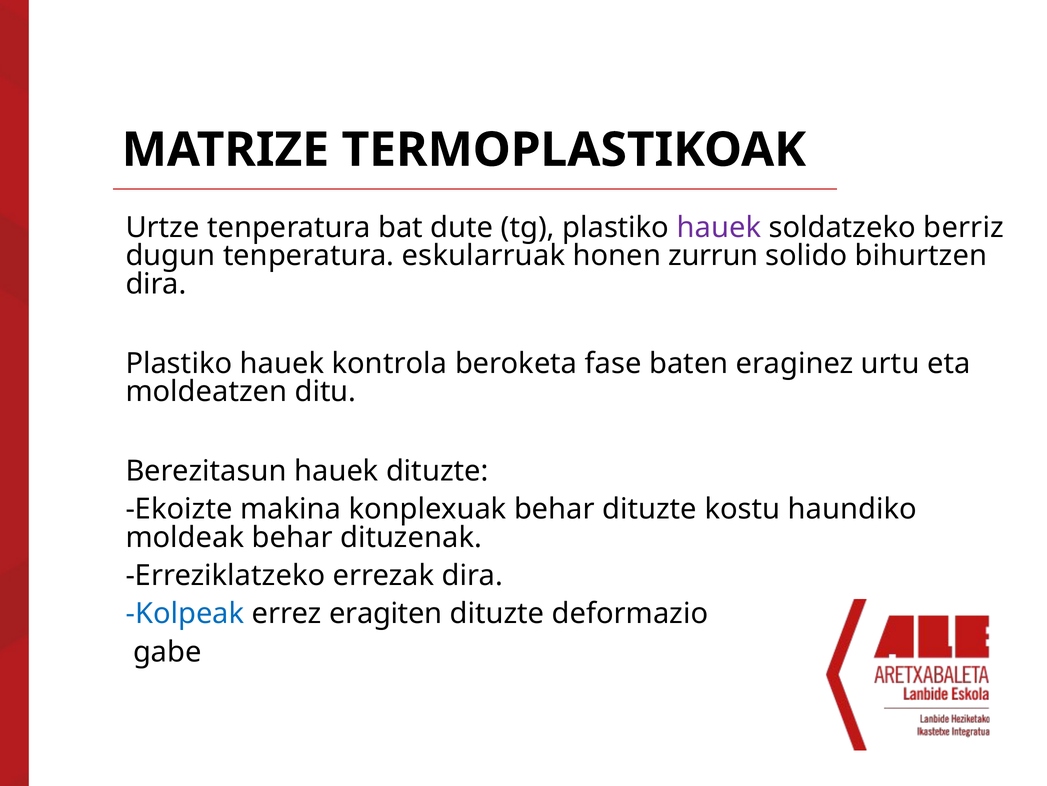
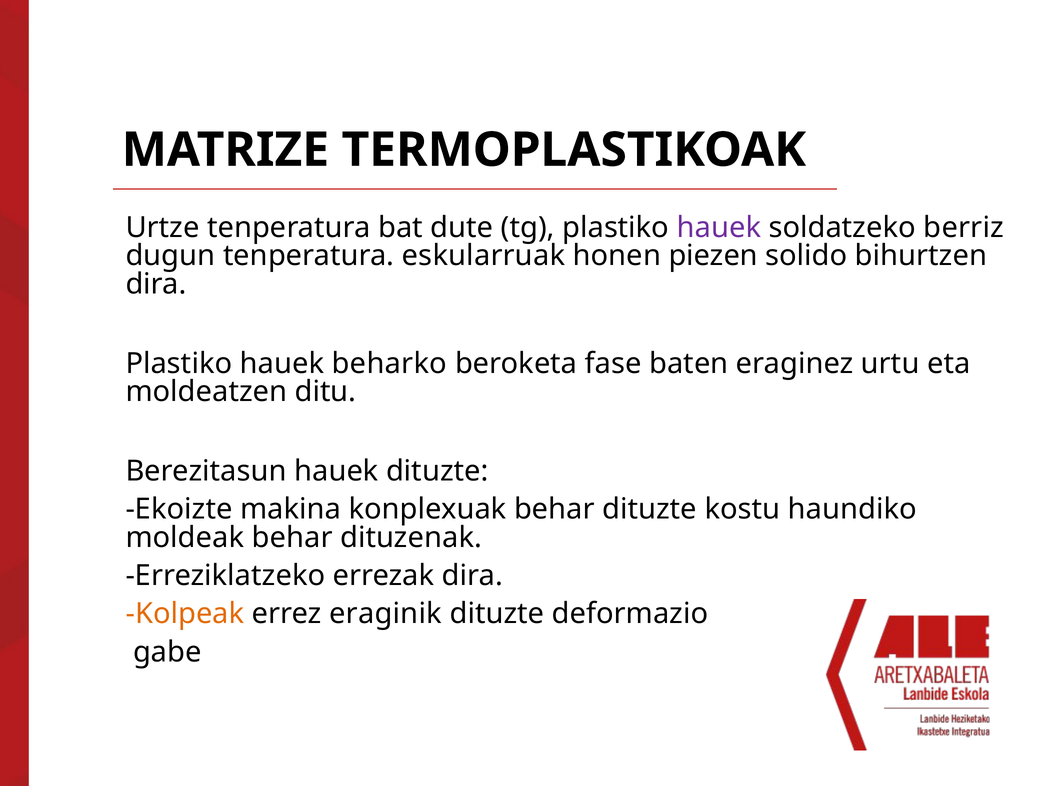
zurrun: zurrun -> piezen
kontrola: kontrola -> beharko
Kolpeak colour: blue -> orange
eragiten: eragiten -> eraginik
